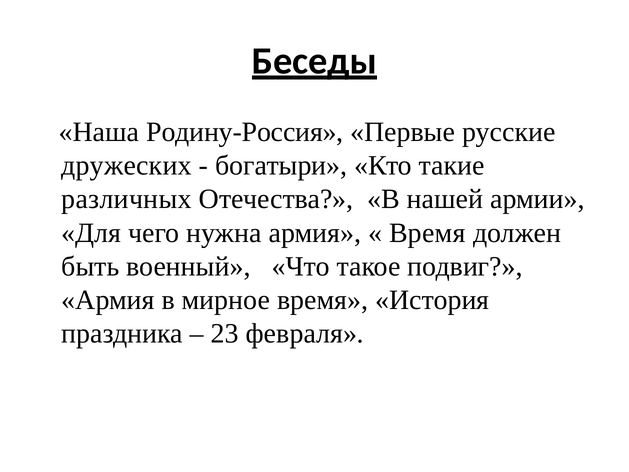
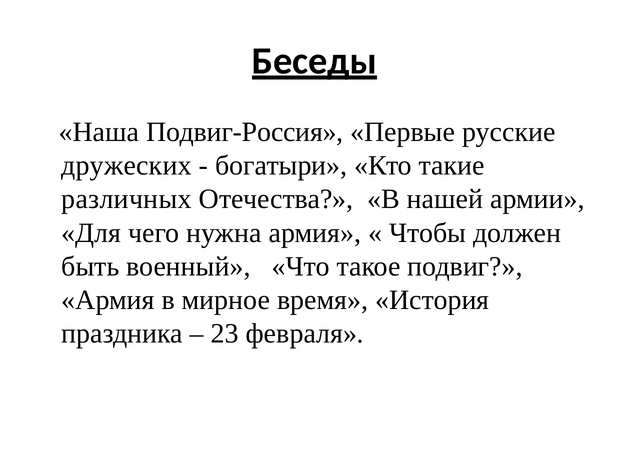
Родину-Россия: Родину-Россия -> Подвиг-Россия
Время at (427, 233): Время -> Чтобы
